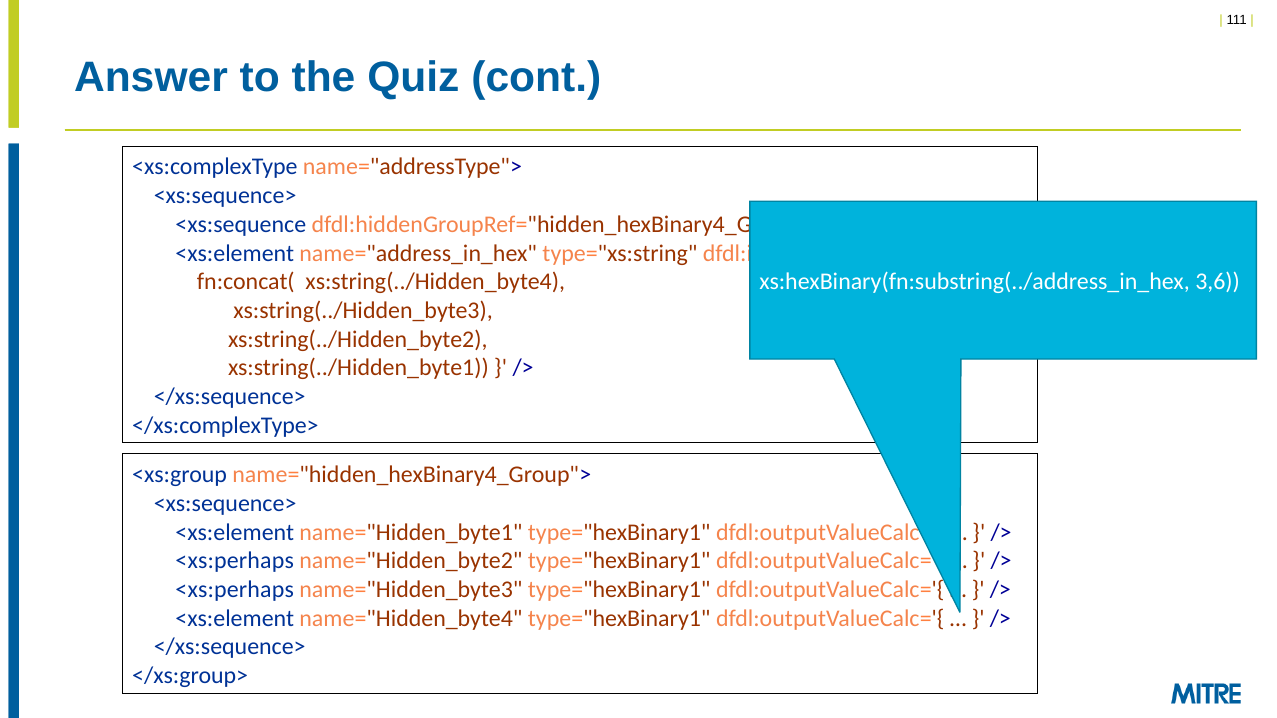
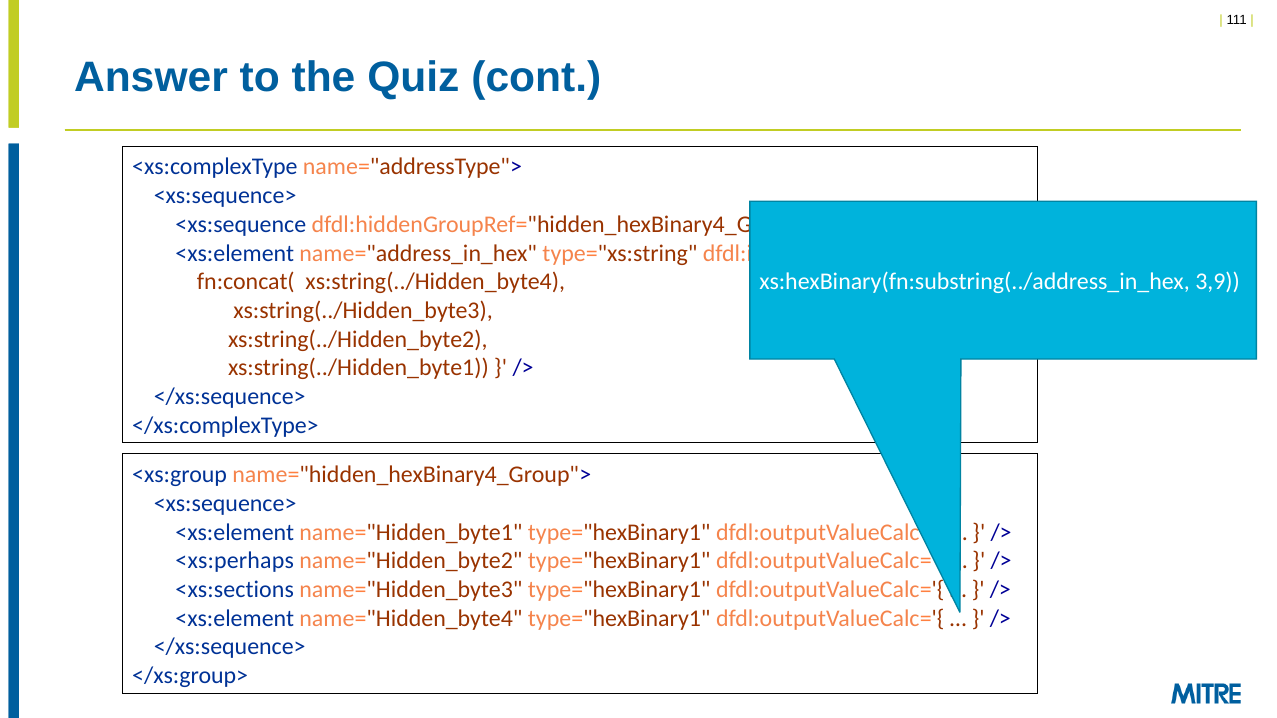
3,6: 3,6 -> 3,9
<xs:perhaps at (235, 590): <xs:perhaps -> <xs:sections
